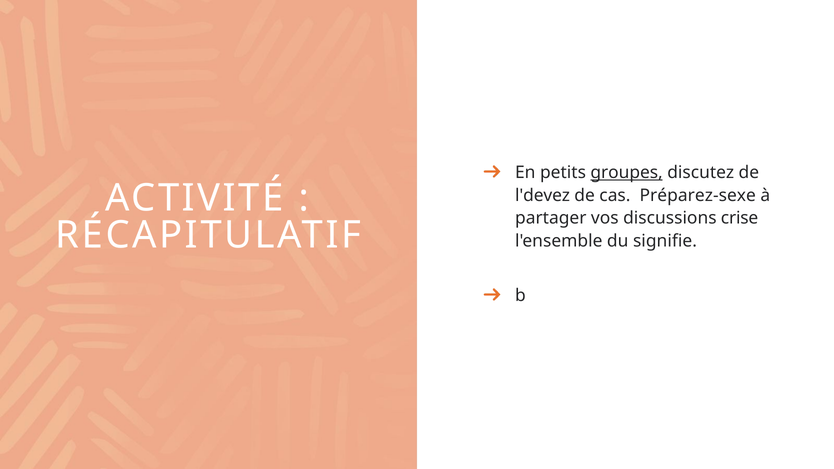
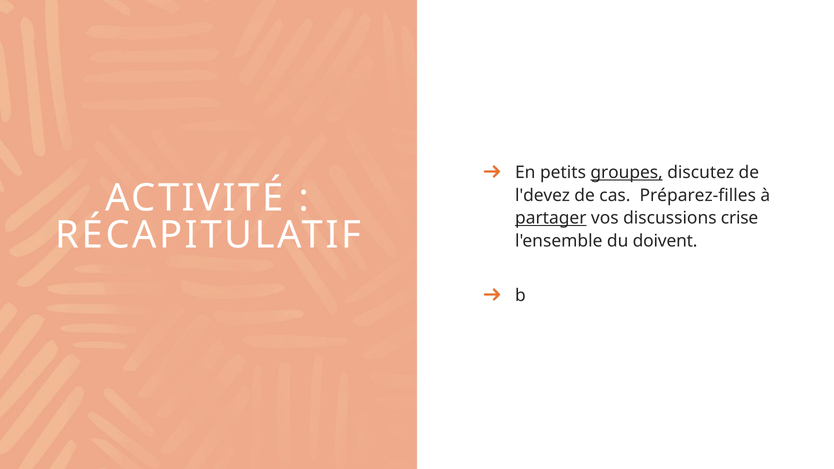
Préparez-sexe: Préparez-sexe -> Préparez-filles
partager underline: none -> present
signifie: signifie -> doivent
